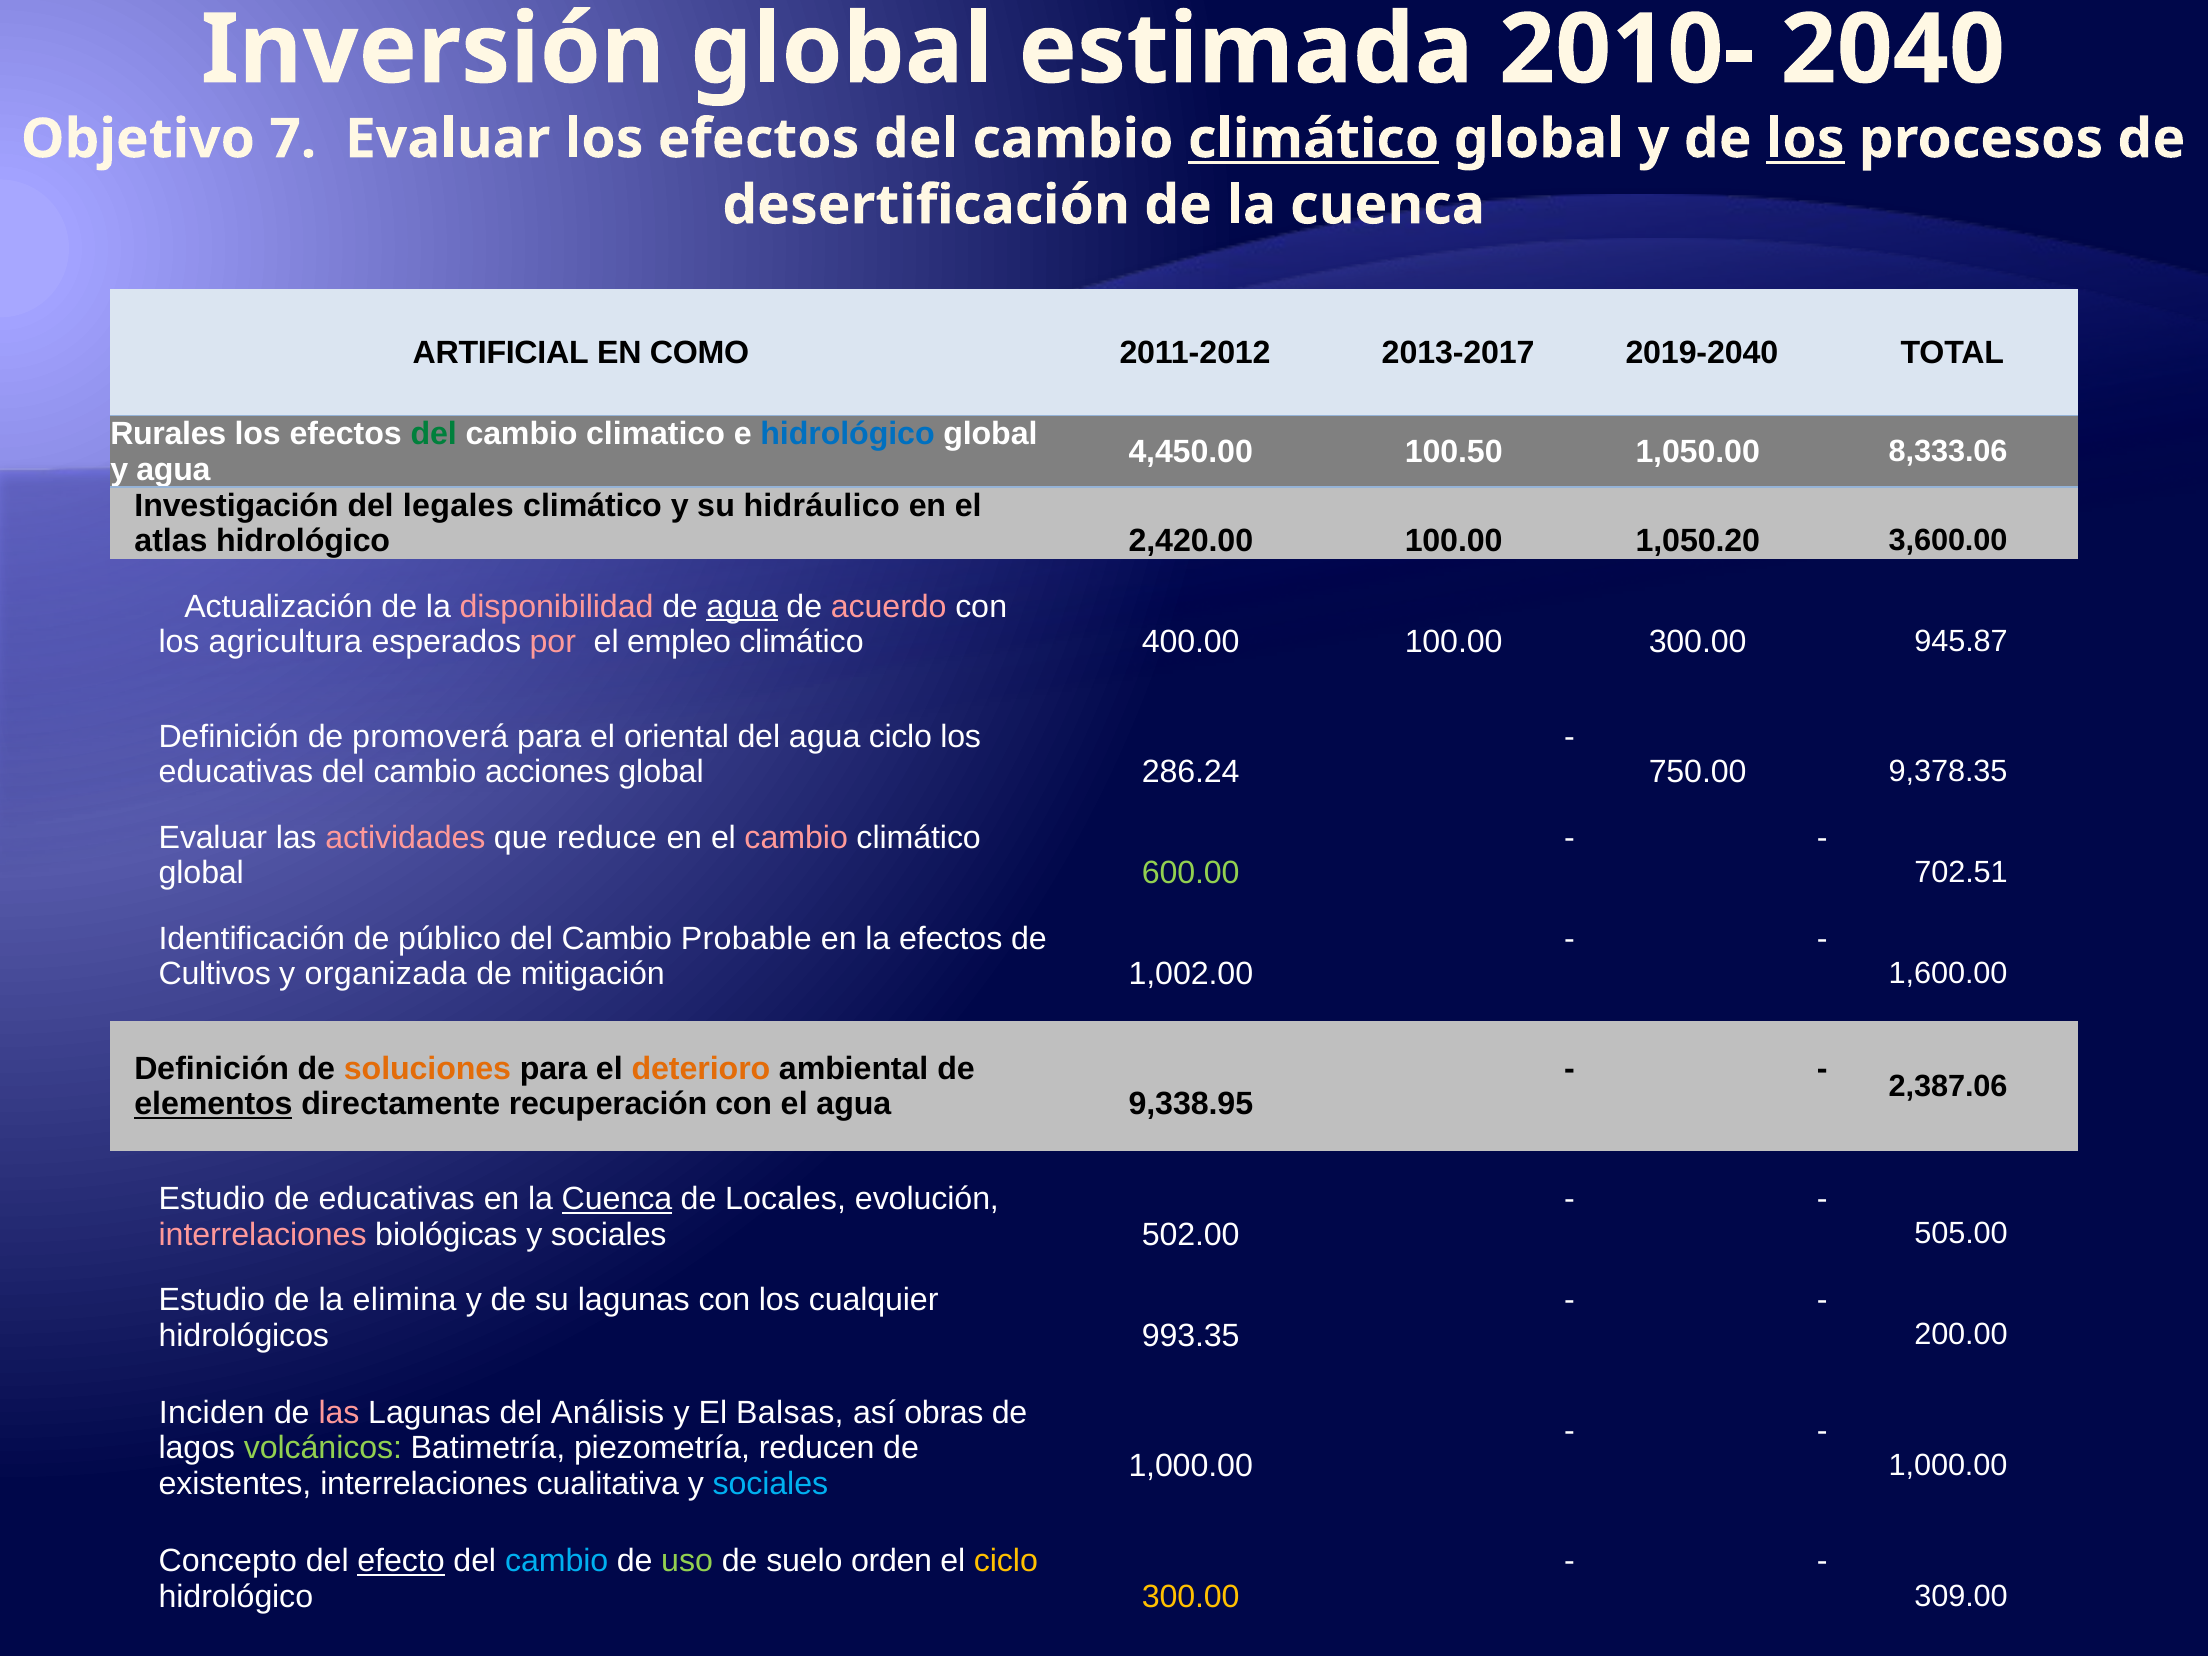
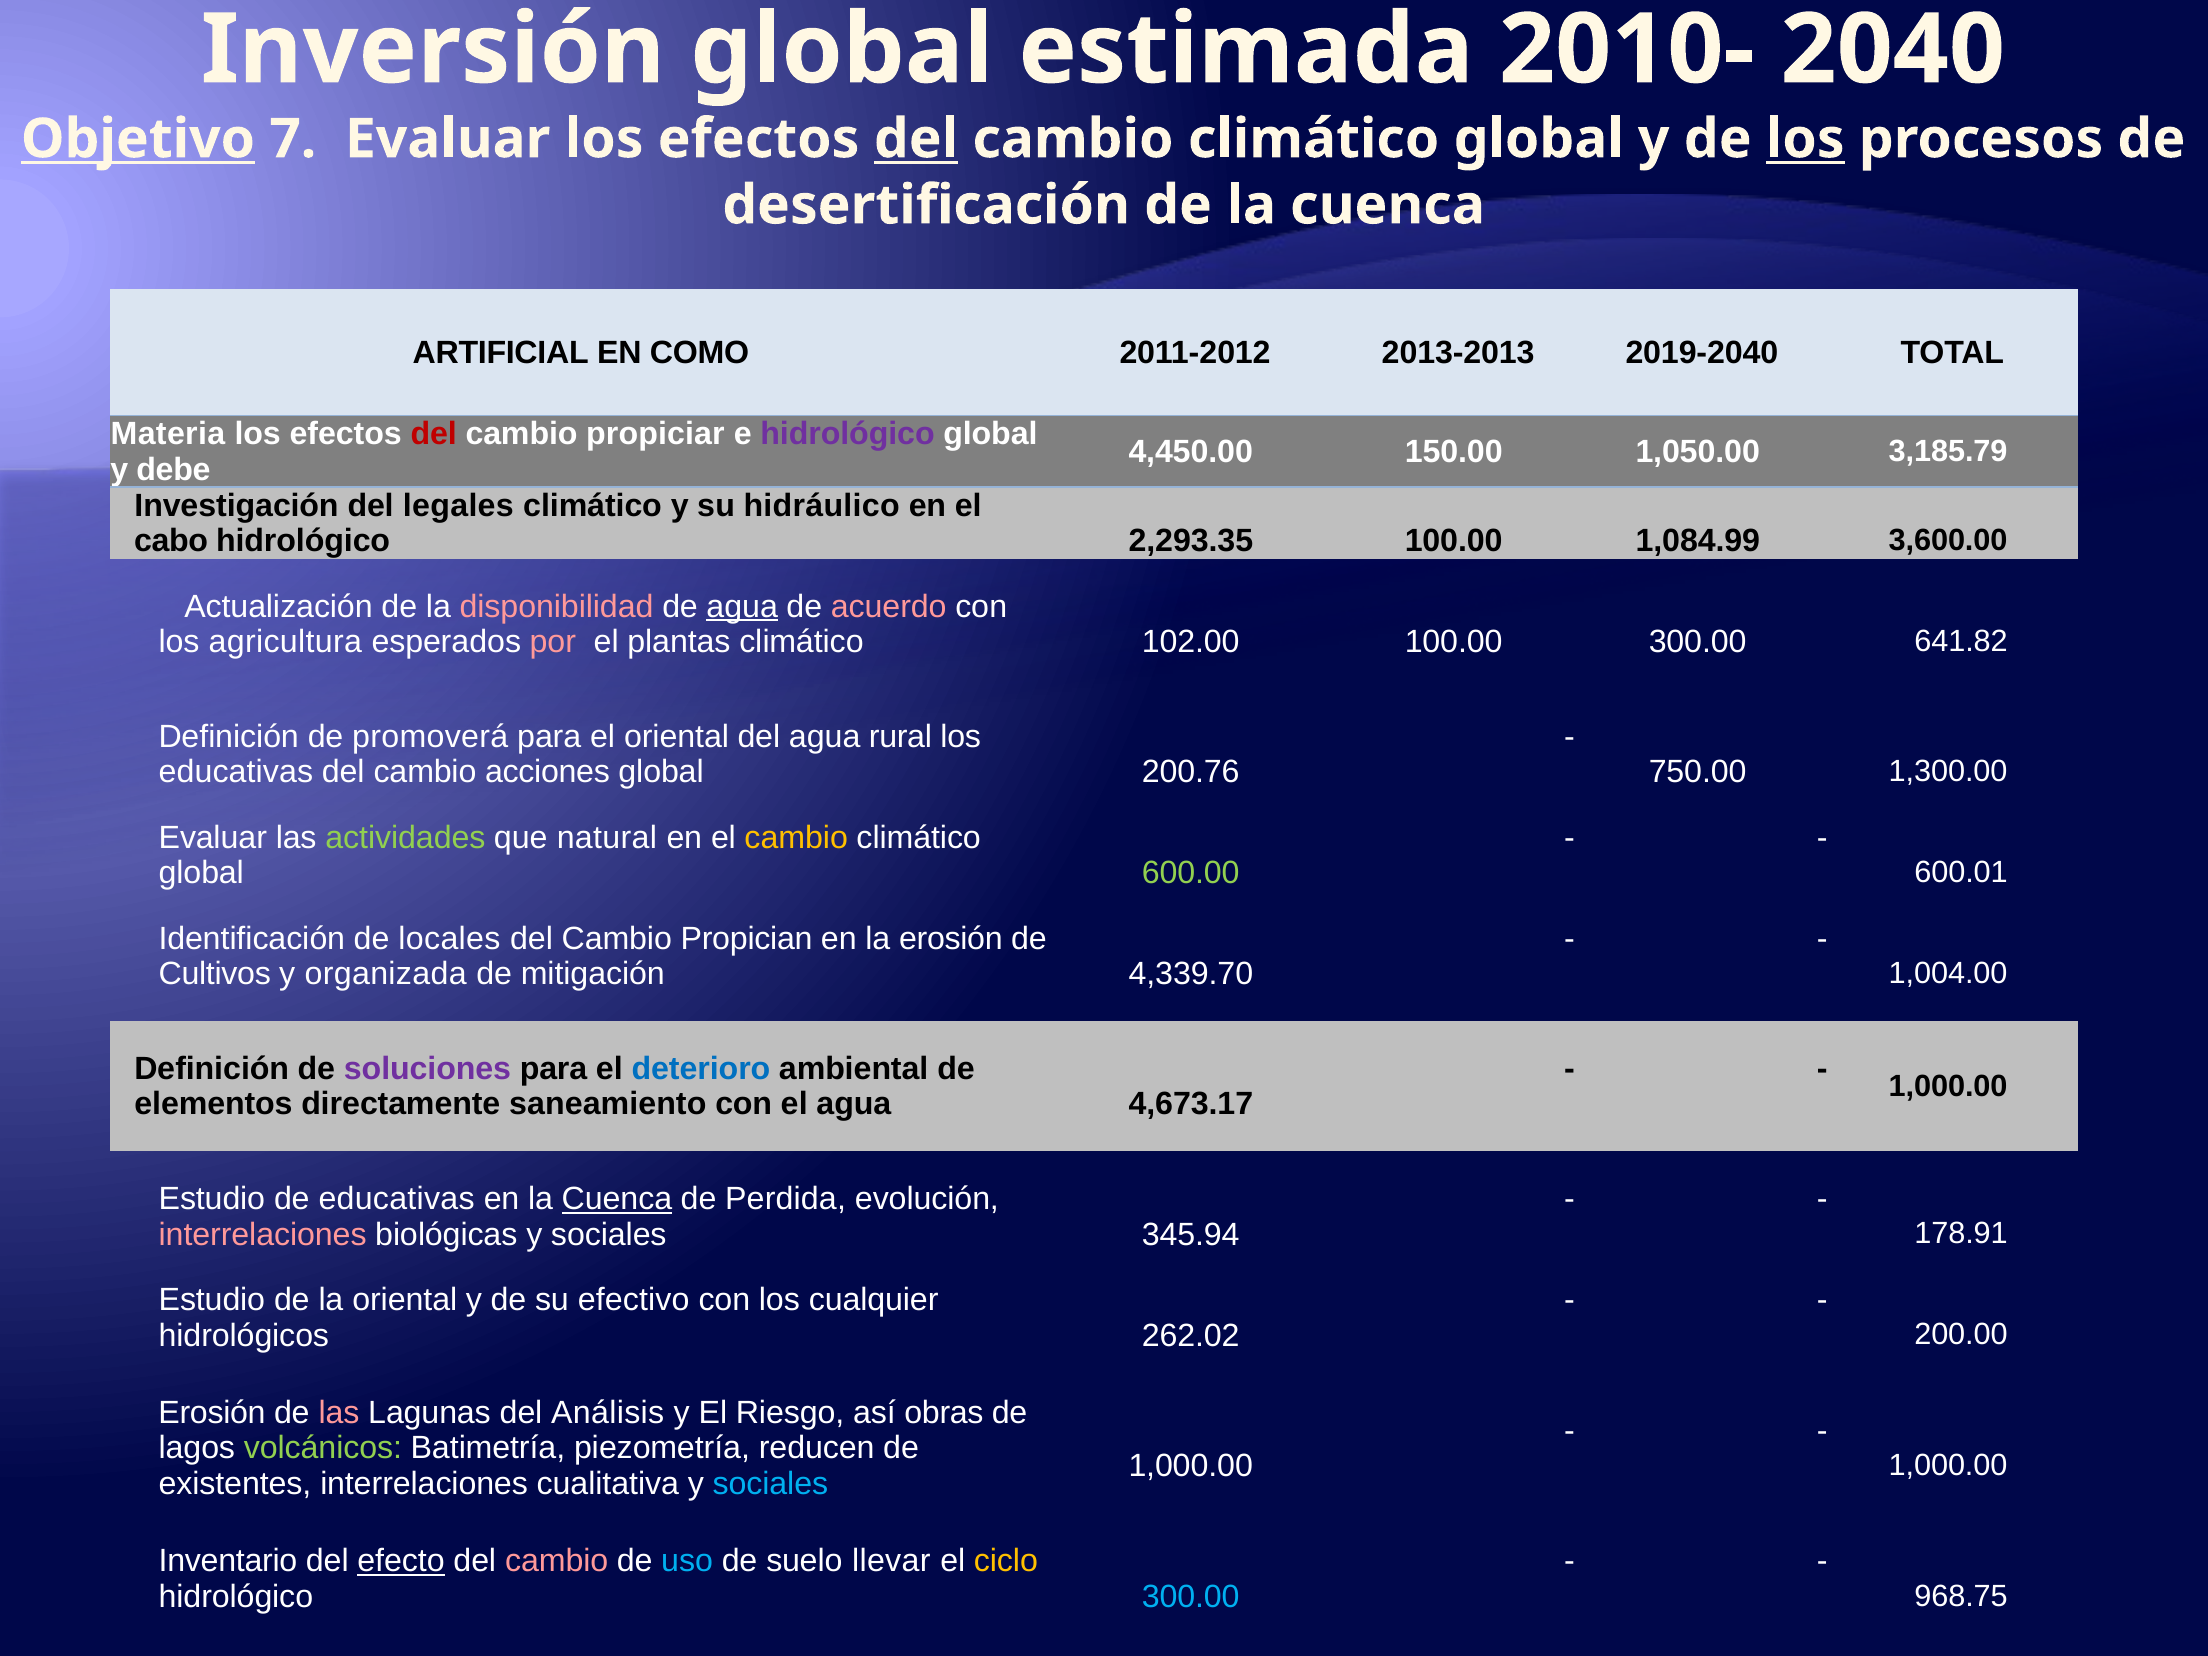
Objetivo underline: none -> present
del at (916, 139) underline: none -> present
climático at (1314, 139) underline: present -> none
2013-2017: 2013-2017 -> 2013-2013
Rurales: Rurales -> Materia
del at (434, 434) colour: green -> red
climatico: climatico -> propiciar
hidrológico at (847, 434) colour: blue -> purple
100.50: 100.50 -> 150.00
8,333.06: 8,333.06 -> 3,185.79
y agua: agua -> debe
atlas: atlas -> cabo
2,420.00: 2,420.00 -> 2,293.35
1,050.20: 1,050.20 -> 1,084.99
empleo: empleo -> plantas
400.00: 400.00 -> 102.00
945.87: 945.87 -> 641.82
agua ciclo: ciclo -> rural
286.24: 286.24 -> 200.76
9,378.35: 9,378.35 -> 1,300.00
actividades colour: pink -> light green
reduce: reduce -> natural
cambio at (796, 837) colour: pink -> yellow
702.51: 702.51 -> 600.01
público: público -> locales
Probable: Probable -> Propician
la efectos: efectos -> erosión
1,002.00: 1,002.00 -> 4,339.70
1,600.00: 1,600.00 -> 1,004.00
soluciones colour: orange -> purple
deterioro colour: orange -> blue
2,387.06 at (1948, 1086): 2,387.06 -> 1,000.00
elementos underline: present -> none
recuperación: recuperación -> saneamiento
9,338.95: 9,338.95 -> 4,673.17
Locales: Locales -> Perdida
505.00: 505.00 -> 178.91
502.00: 502.00 -> 345.94
la elimina: elimina -> oriental
su lagunas: lagunas -> efectivo
993.35: 993.35 -> 262.02
Inciden at (212, 1413): Inciden -> Erosión
Balsas: Balsas -> Riesgo
Concepto: Concepto -> Inventario
cambio at (557, 1561) colour: light blue -> pink
uso colour: light green -> light blue
orden: orden -> llevar
309.00: 309.00 -> 968.75
300.00 at (1191, 1597) colour: yellow -> light blue
